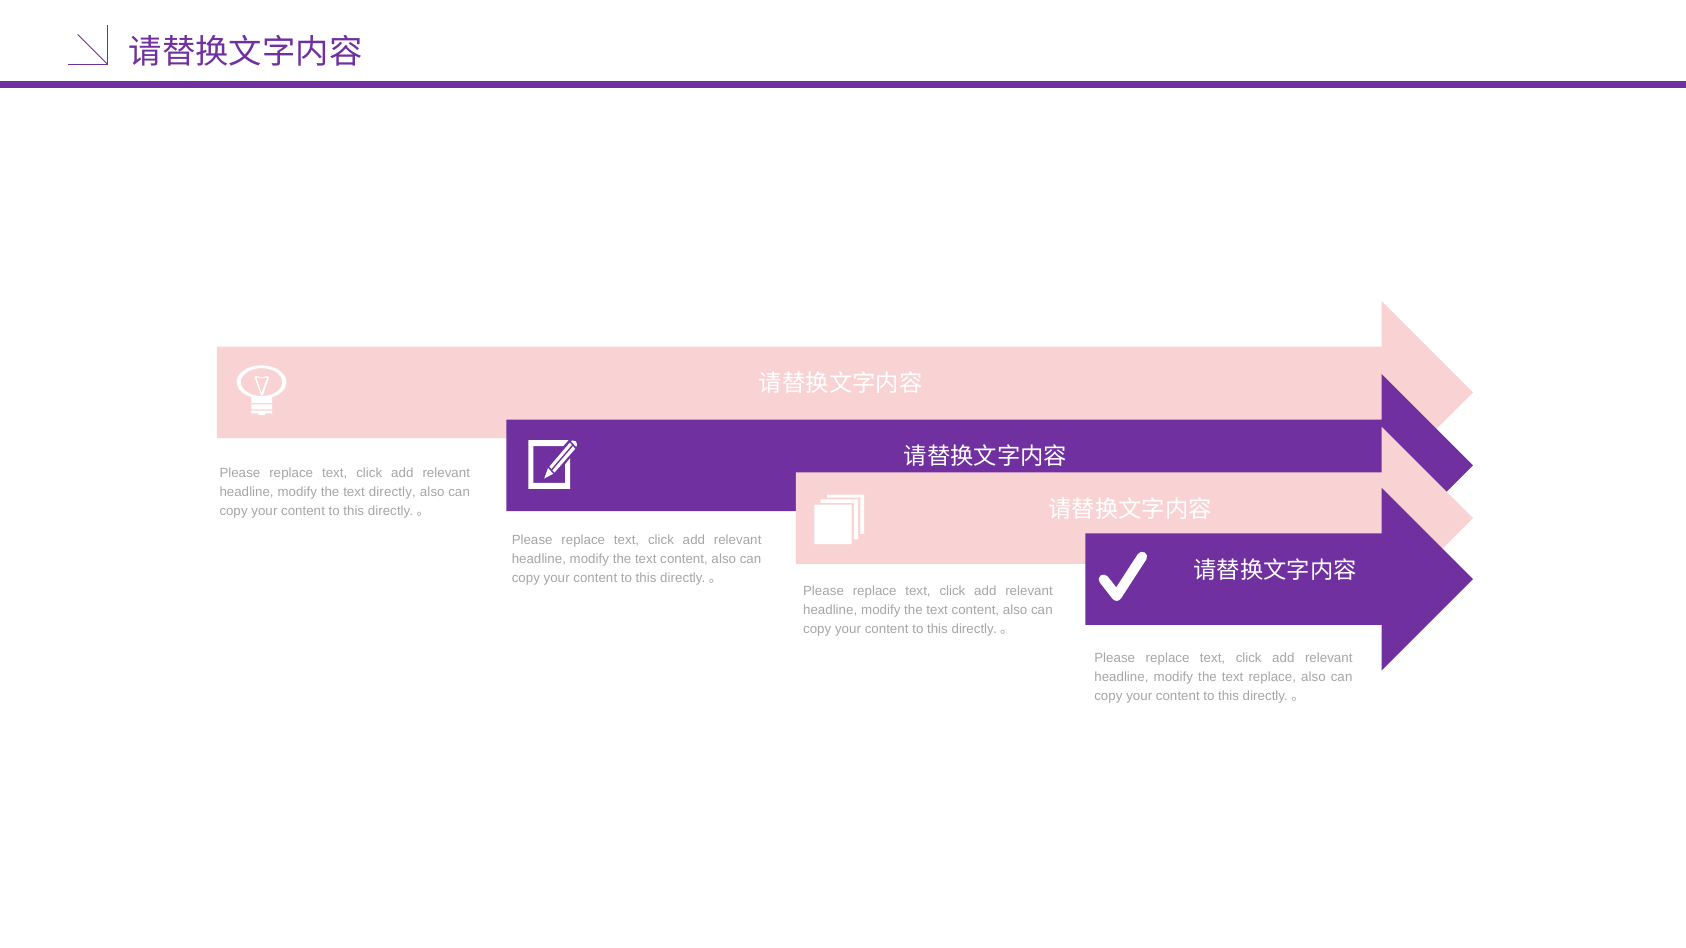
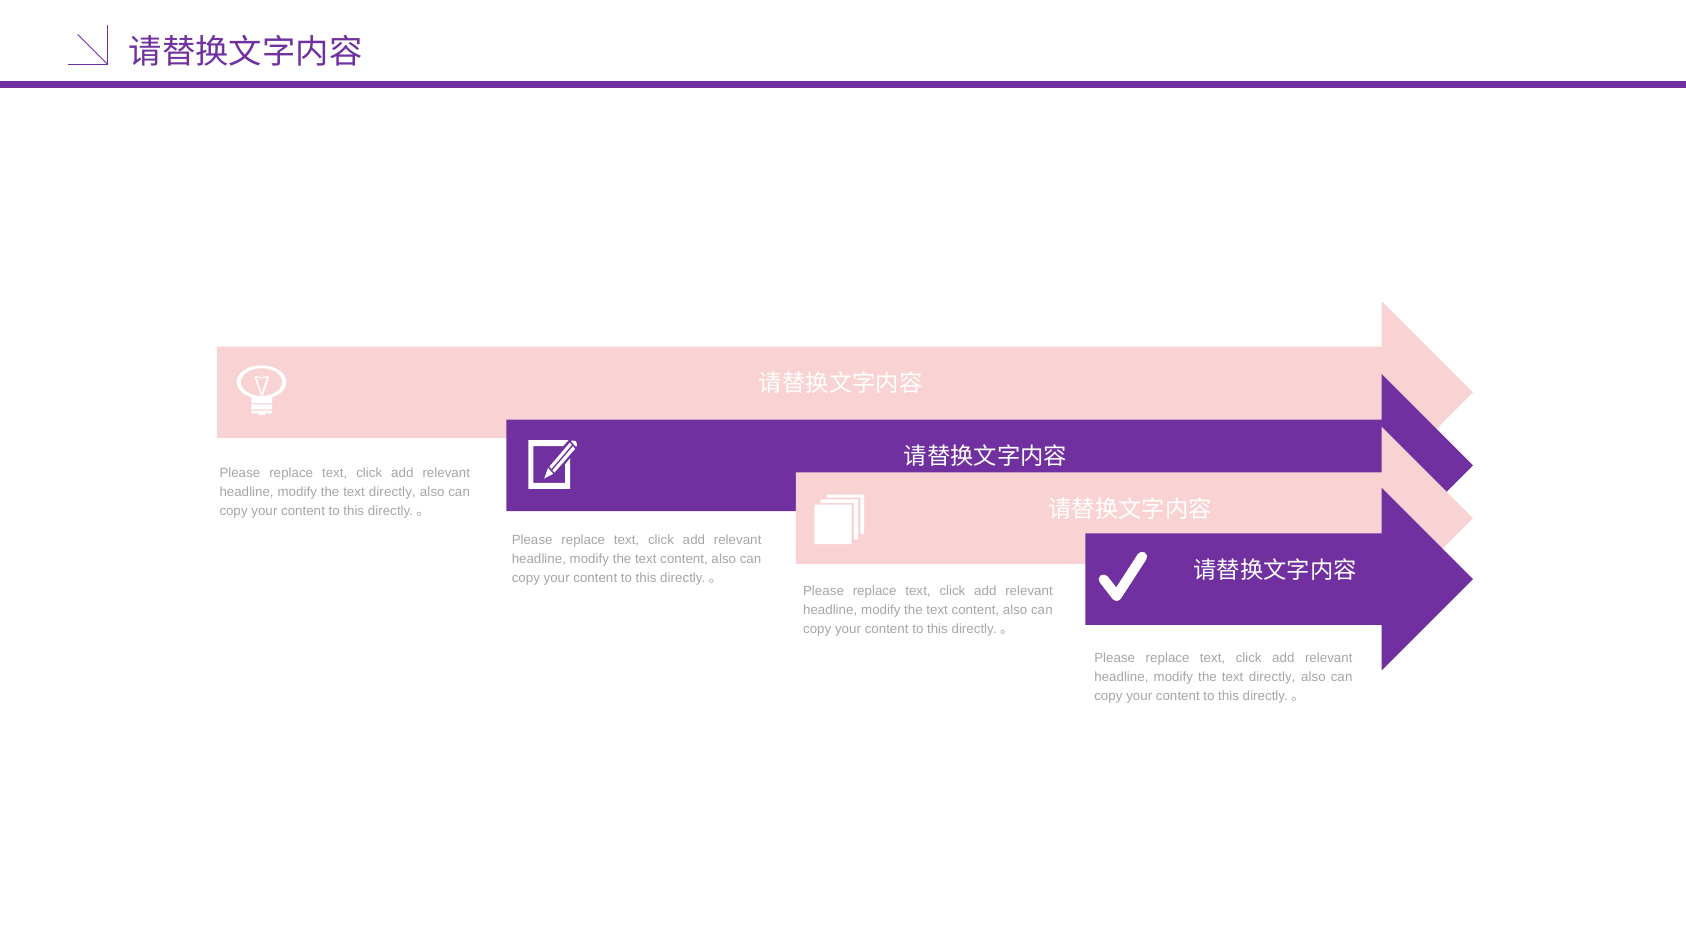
replace at (1272, 677): replace -> directly
